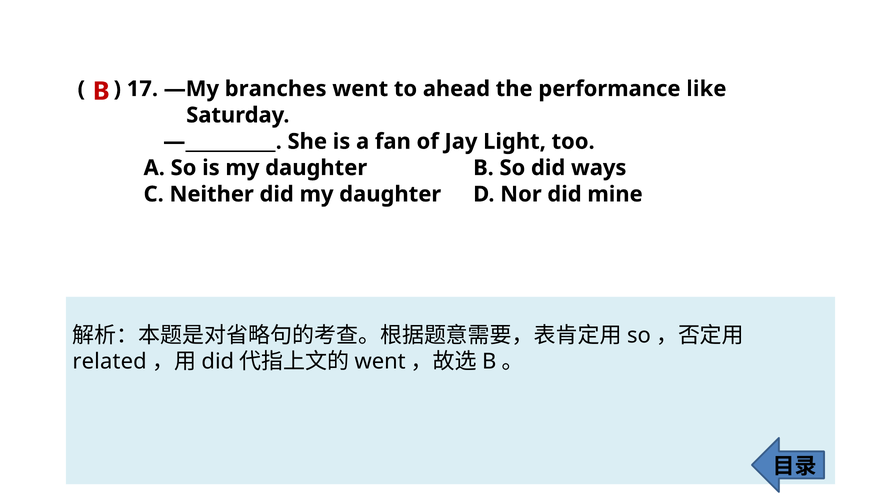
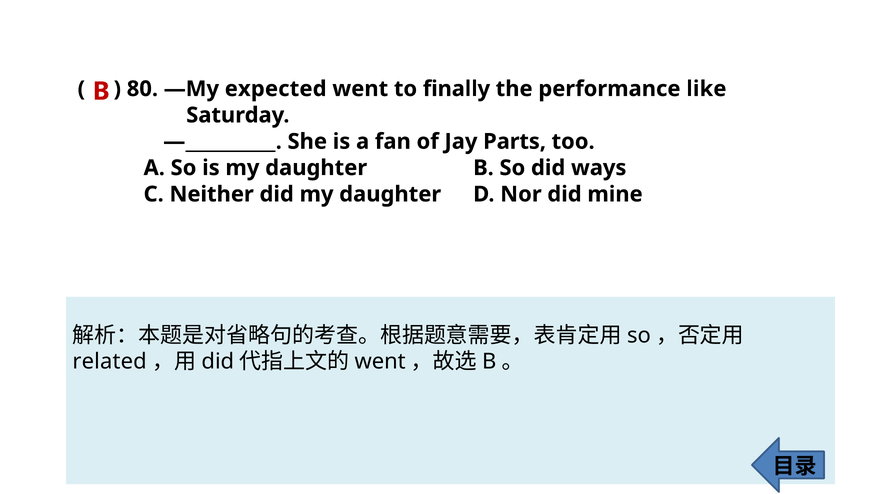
17: 17 -> 80
branches: branches -> expected
ahead: ahead -> finally
Light: Light -> Parts
